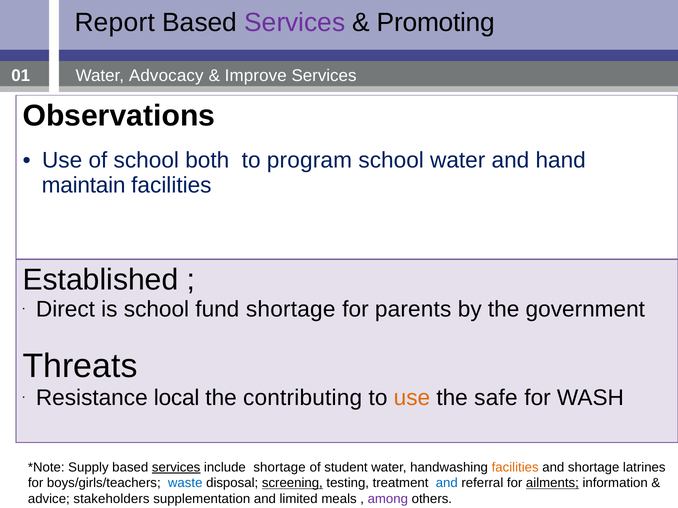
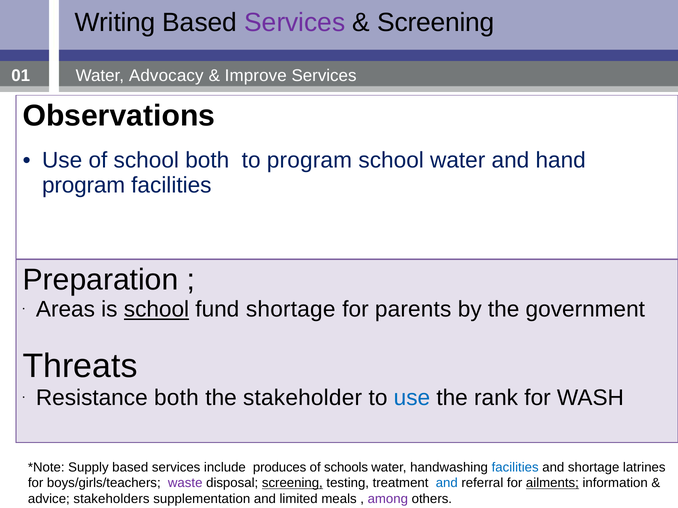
Report: Report -> Writing
Promoting at (436, 23): Promoting -> Screening
maintain at (84, 186): maintain -> program
Established: Established -> Preparation
Direct: Direct -> Areas
school at (156, 310) underline: none -> present
Resistance local: local -> both
contributing: contributing -> stakeholder
use at (412, 398) colour: orange -> blue
safe: safe -> rank
services at (176, 468) underline: present -> none
include shortage: shortage -> produces
student: student -> schools
facilities at (515, 468) colour: orange -> blue
waste colour: blue -> purple
